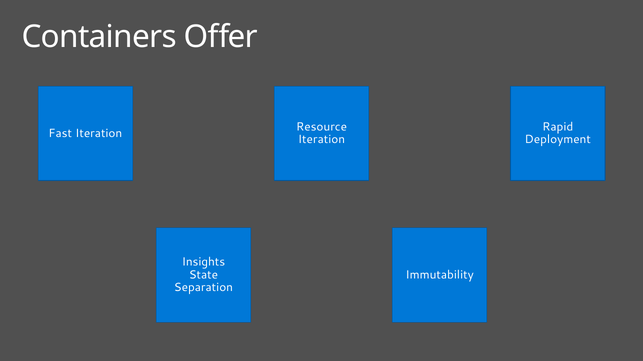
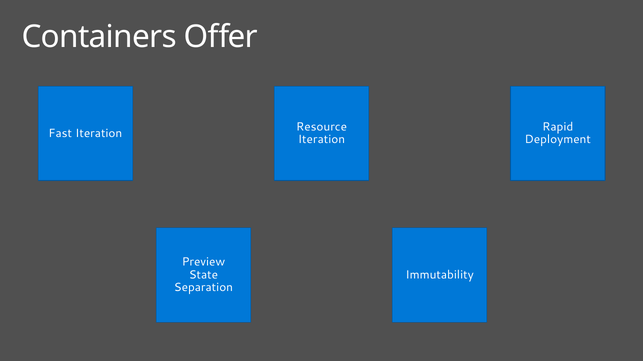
Insights: Insights -> Preview
